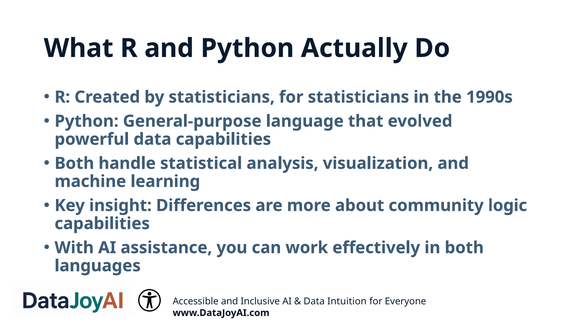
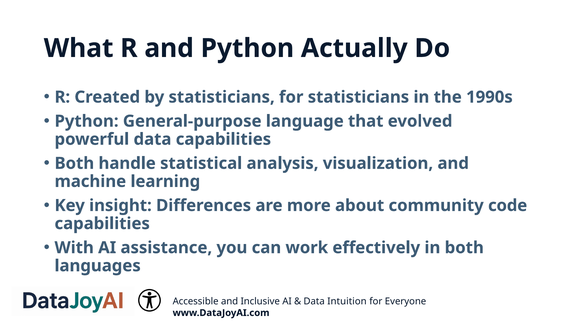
logic: logic -> code
